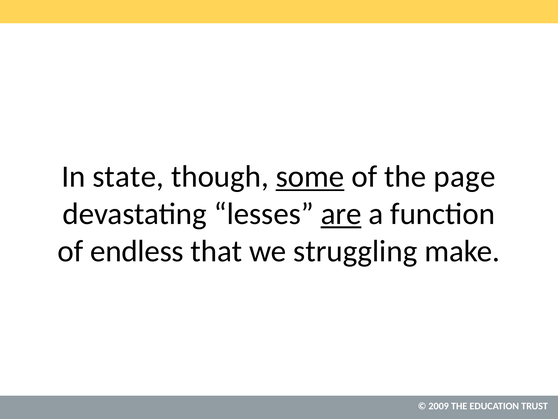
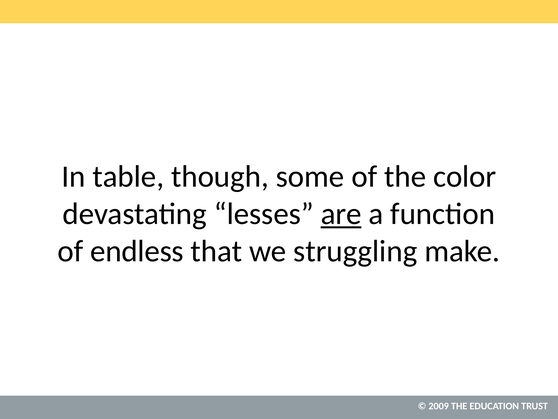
state: state -> table
some underline: present -> none
page: page -> color
